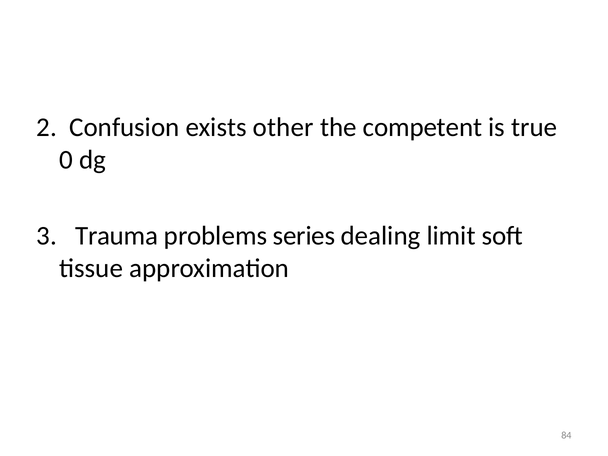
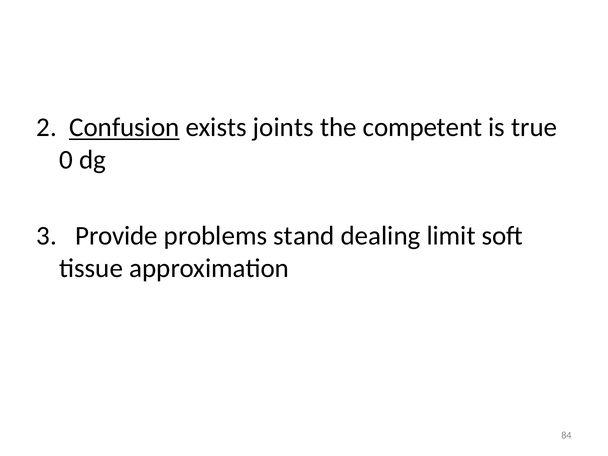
Confusion underline: none -> present
other: other -> joints
Trauma: Trauma -> Provide
series: series -> stand
